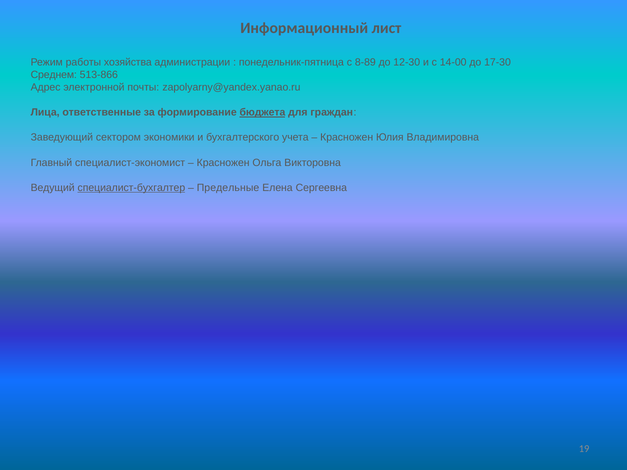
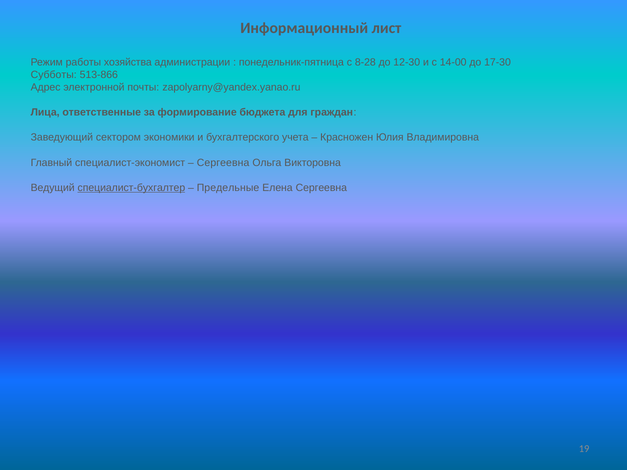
8-89: 8-89 -> 8-28
Среднем: Среднем -> Субботы
бюджета underline: present -> none
Красножен at (223, 163): Красножен -> Сергеевна
